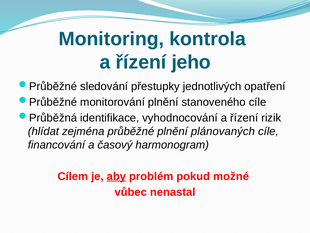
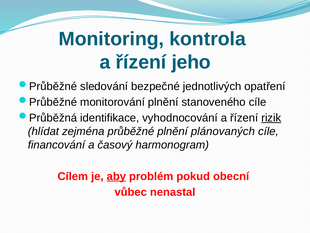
přestupky: přestupky -> bezpečné
rizik underline: none -> present
možné: možné -> obecní
